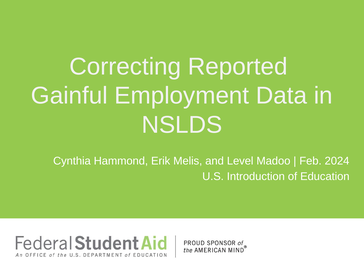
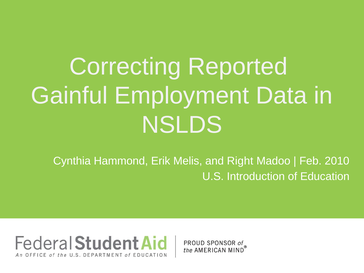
Level: Level -> Right
2024: 2024 -> 2010
